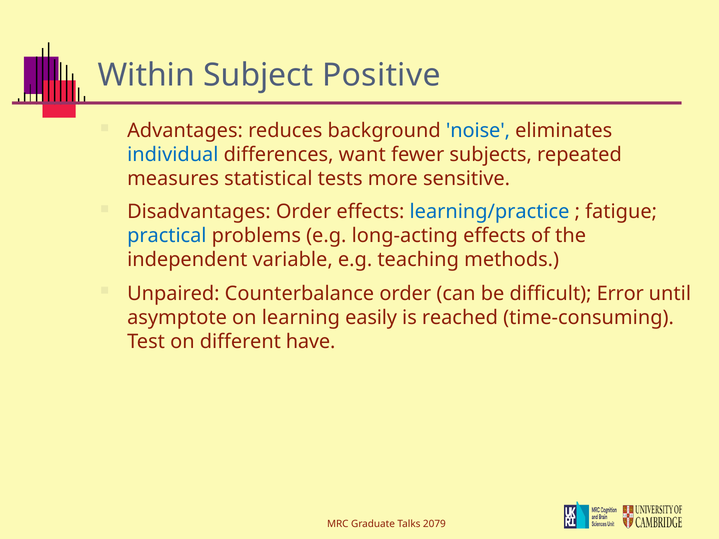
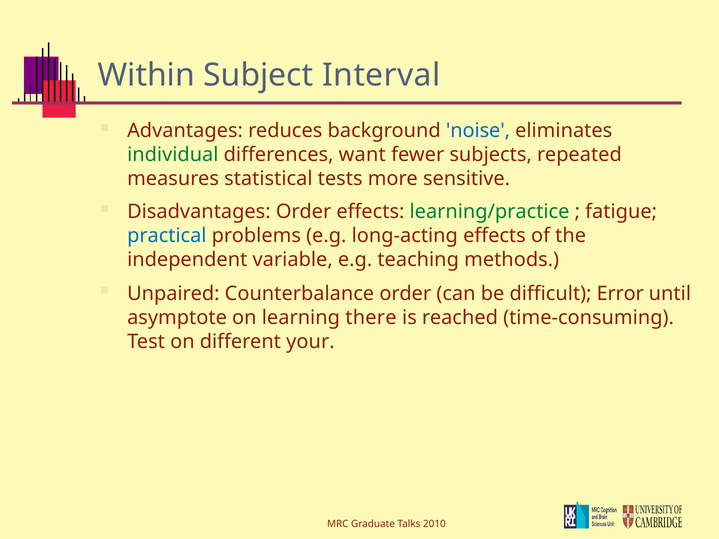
Positive: Positive -> Interval
individual colour: blue -> green
learning/practice colour: blue -> green
easily: easily -> there
have: have -> your
2079: 2079 -> 2010
